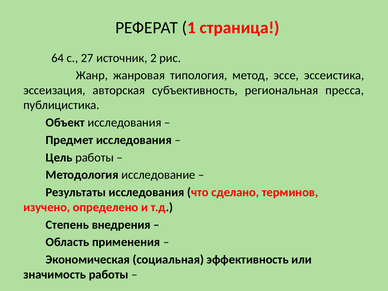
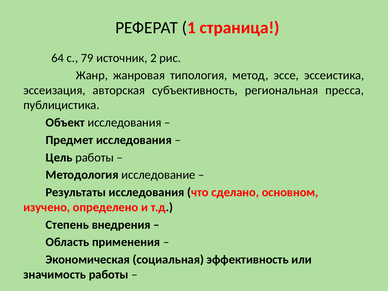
27: 27 -> 79
терминов: терминов -> основном
